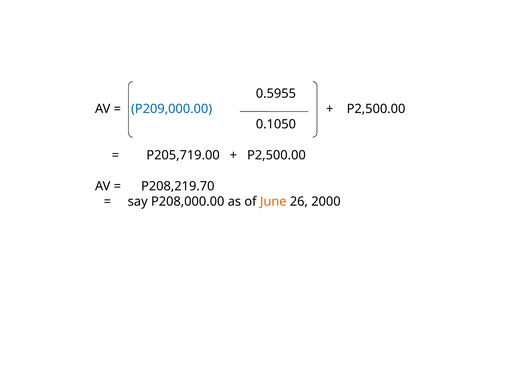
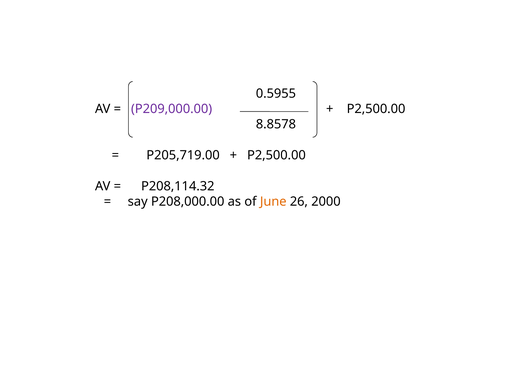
P209,000.00 colour: blue -> purple
0.1050: 0.1050 -> 8.8578
P208,219.70: P208,219.70 -> P208,114.32
